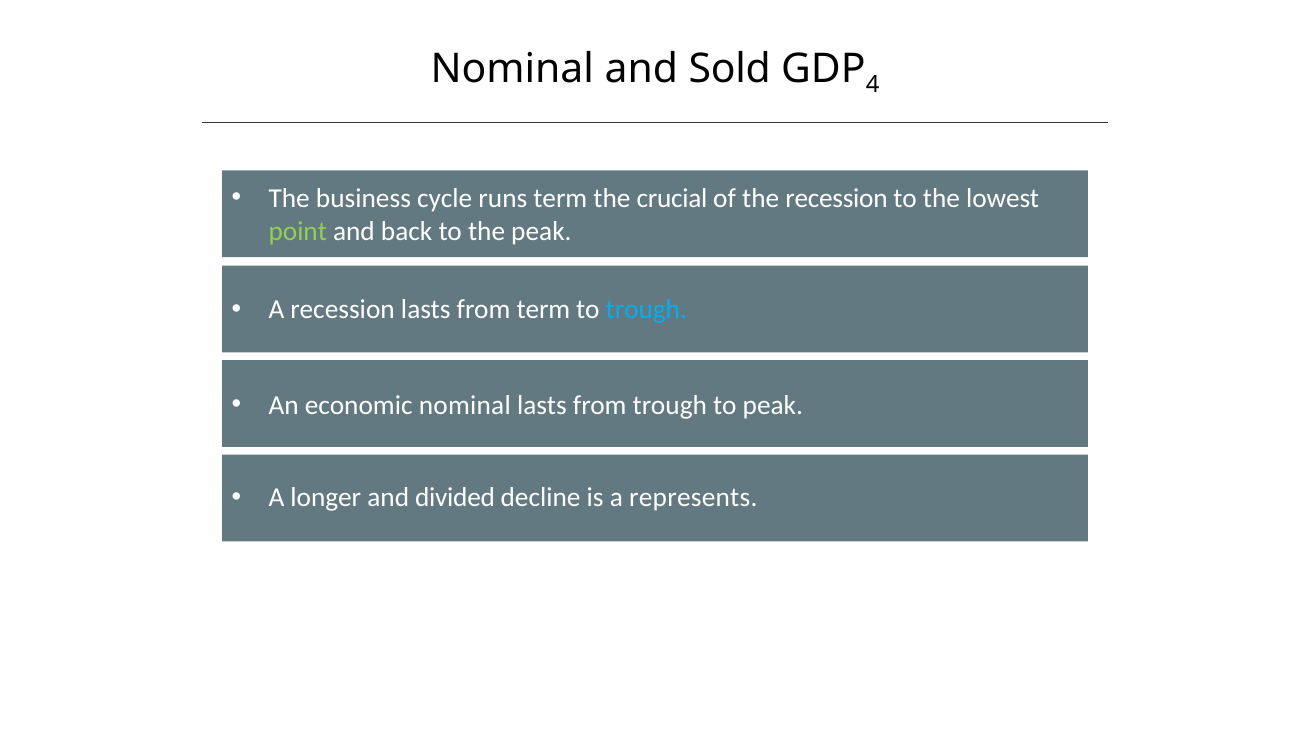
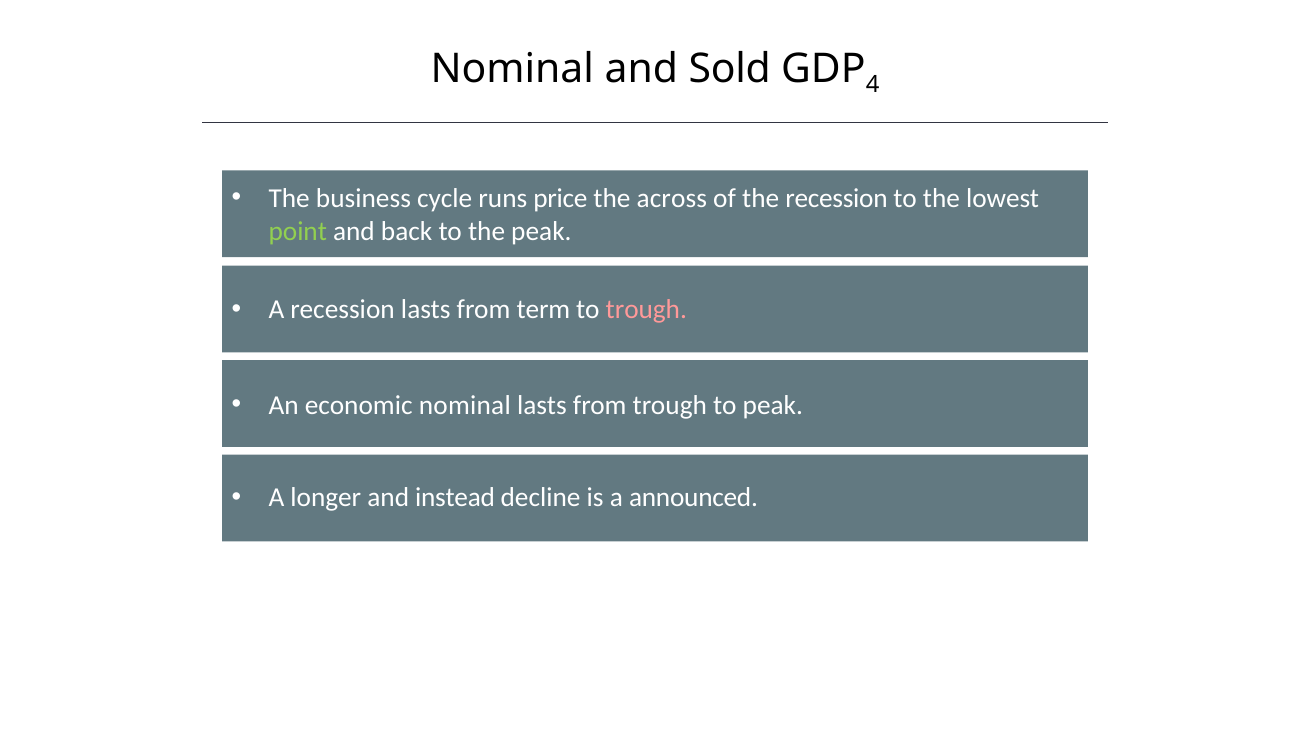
runs term: term -> price
crucial: crucial -> across
trough at (646, 310) colour: light blue -> pink
divided: divided -> instead
represents: represents -> announced
